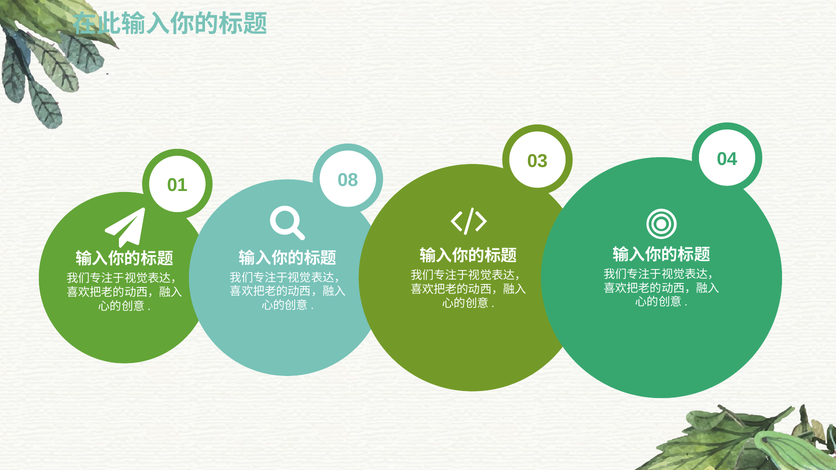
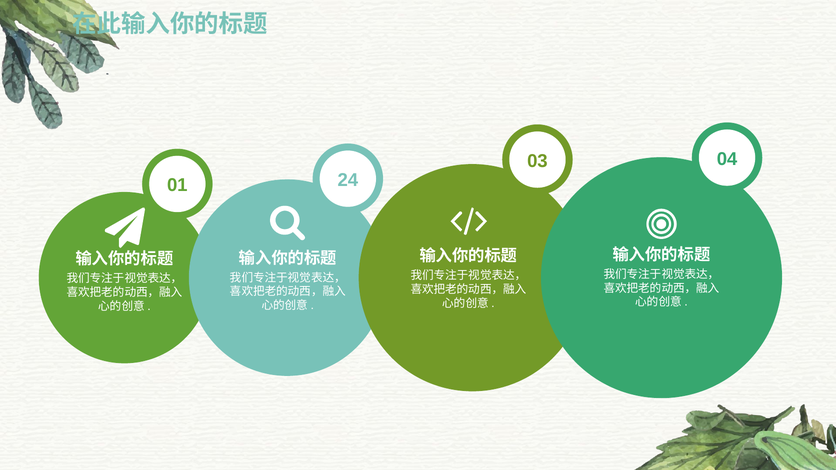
08: 08 -> 24
